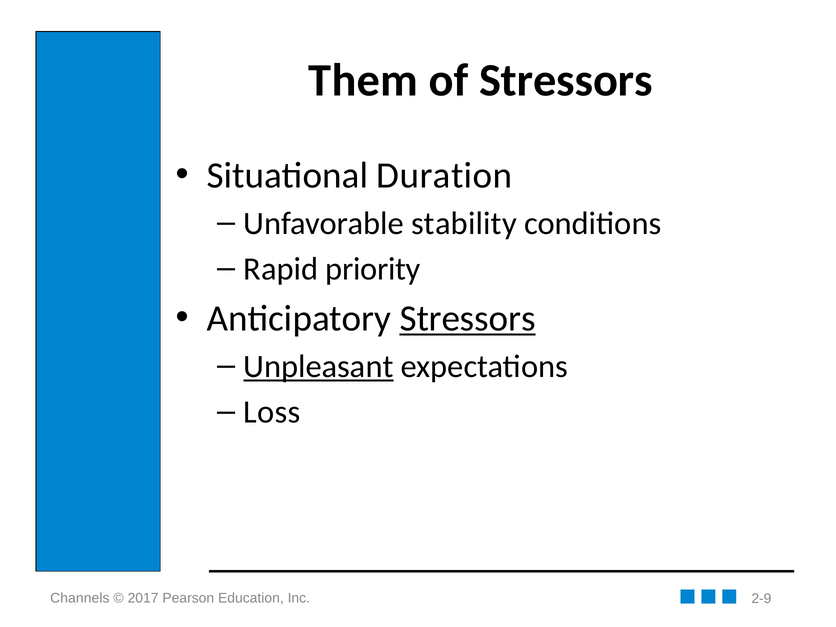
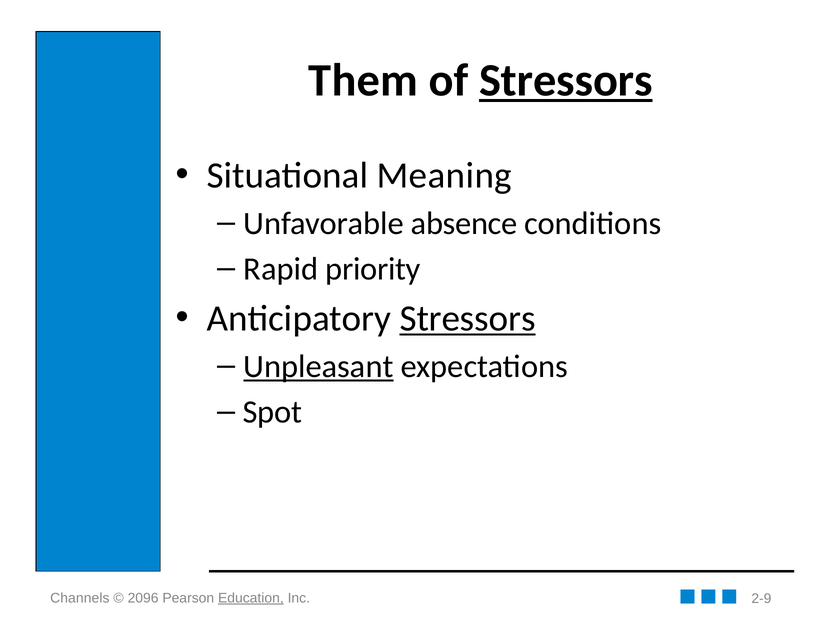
Stressors at (566, 81) underline: none -> present
Duration: Duration -> Meaning
stability: stability -> absence
Loss: Loss -> Spot
2017: 2017 -> 2096
Education underline: none -> present
